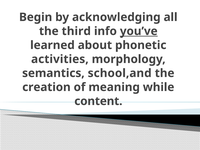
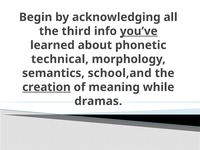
activities: activities -> technical
creation underline: none -> present
content: content -> dramas
